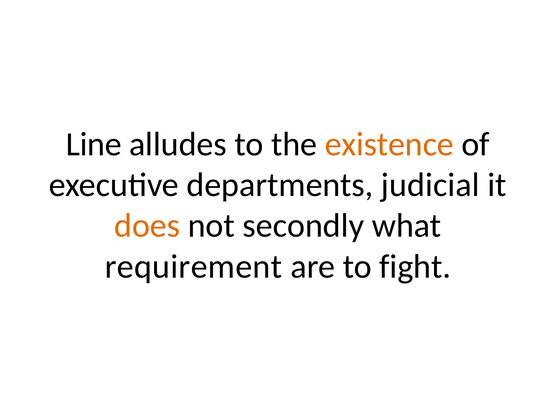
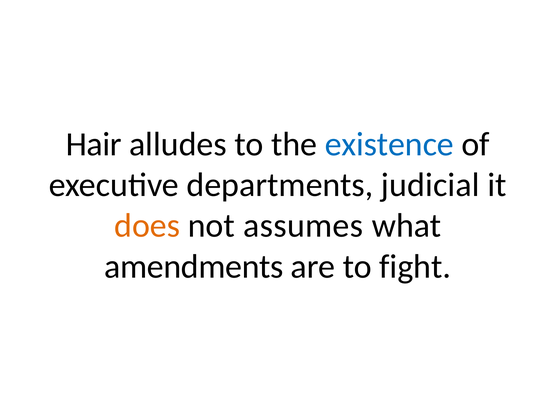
Line: Line -> Hair
existence colour: orange -> blue
secondly: secondly -> assumes
requirement: requirement -> amendments
